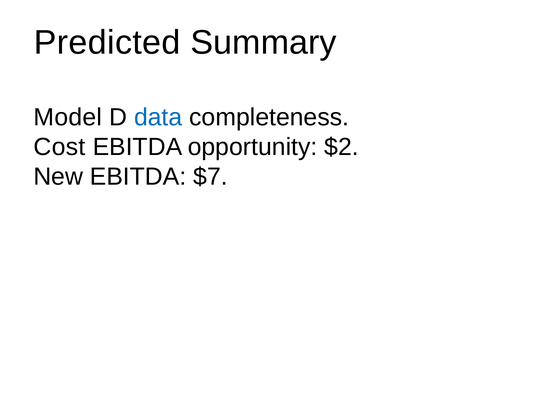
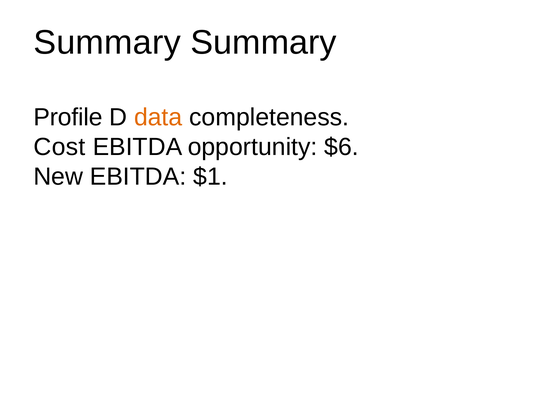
Predicted at (107, 42): Predicted -> Summary
Model: Model -> Profile
data colour: blue -> orange
$2: $2 -> $6
$7: $7 -> $1
